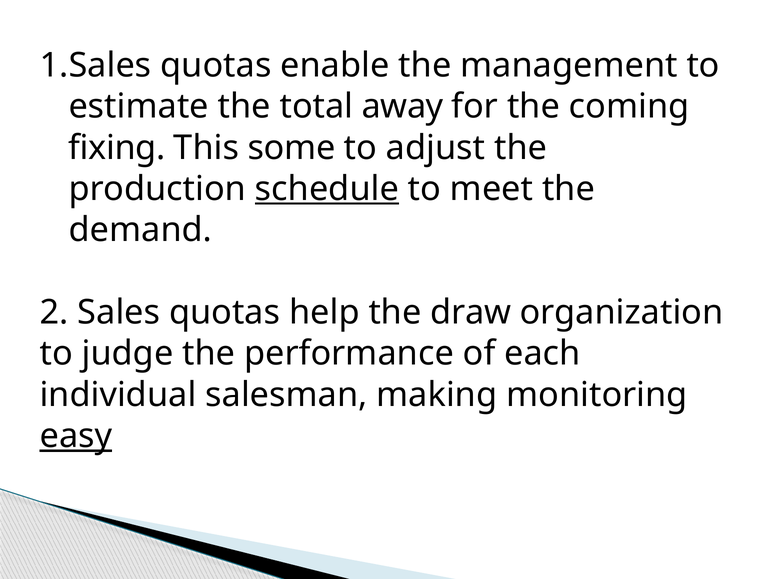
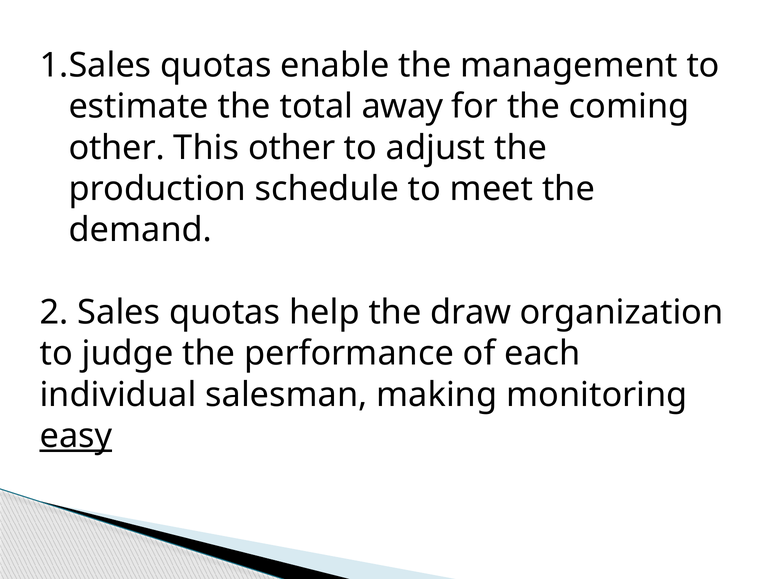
fixing at (117, 148): fixing -> other
This some: some -> other
schedule underline: present -> none
